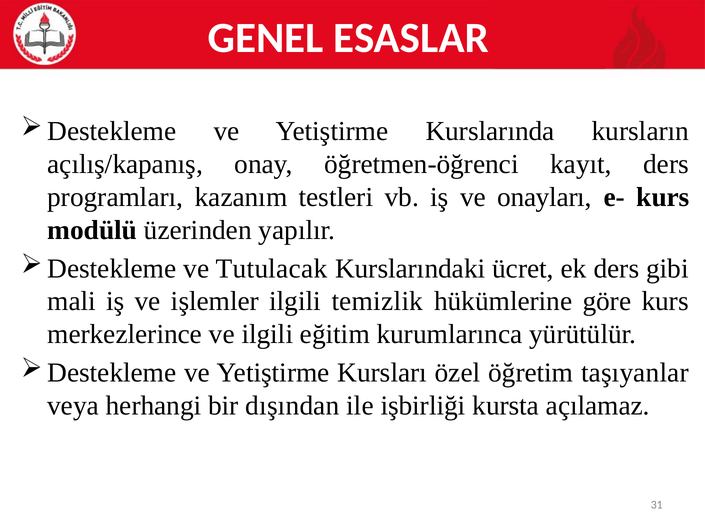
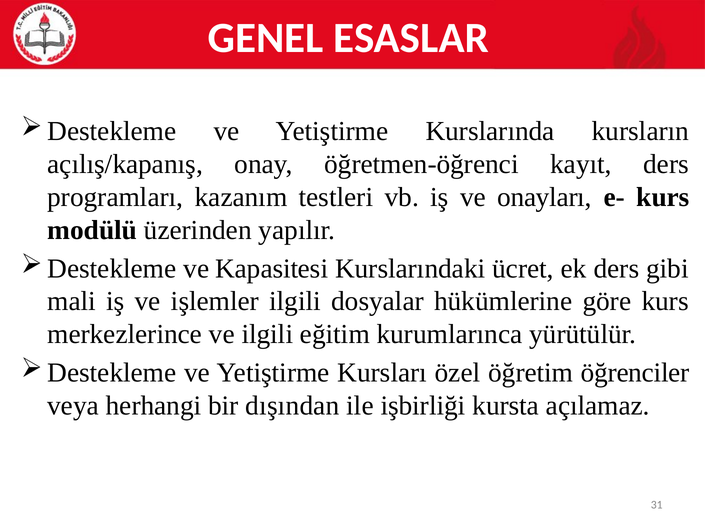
Tutulacak: Tutulacak -> Kapasitesi
temizlik: temizlik -> dosyalar
taşıyanlar: taşıyanlar -> öğrenciler
